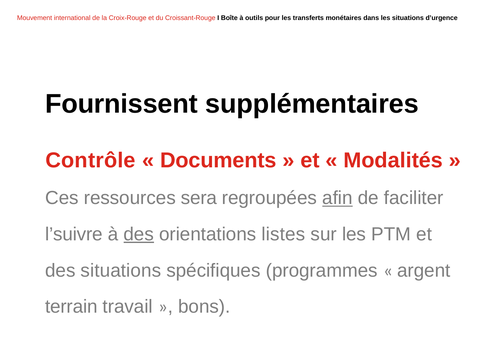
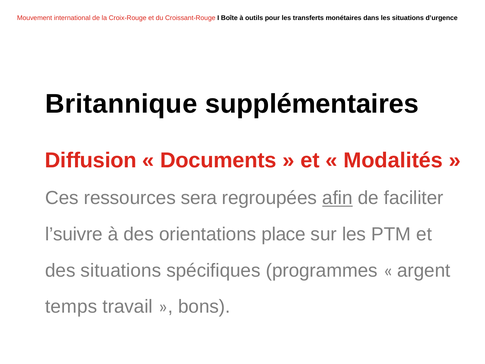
Fournissent: Fournissent -> Britannique
Contrôle: Contrôle -> Diffusion
des at (139, 234) underline: present -> none
listes: listes -> place
terrain: terrain -> temps
